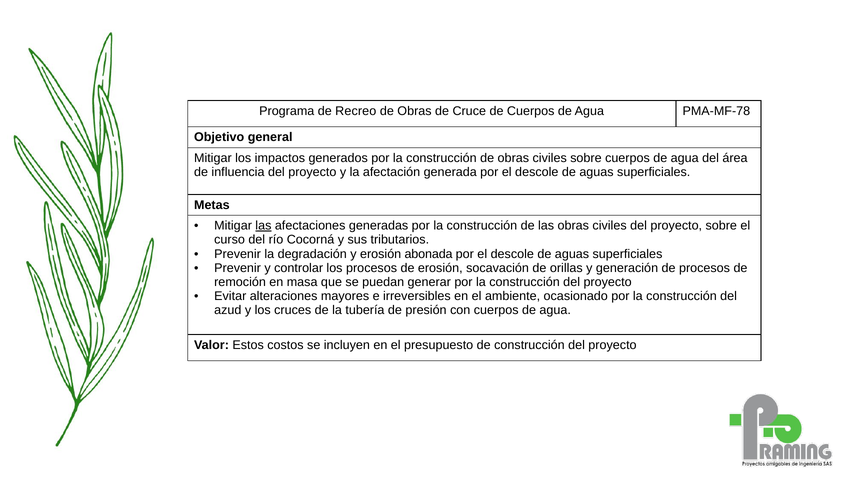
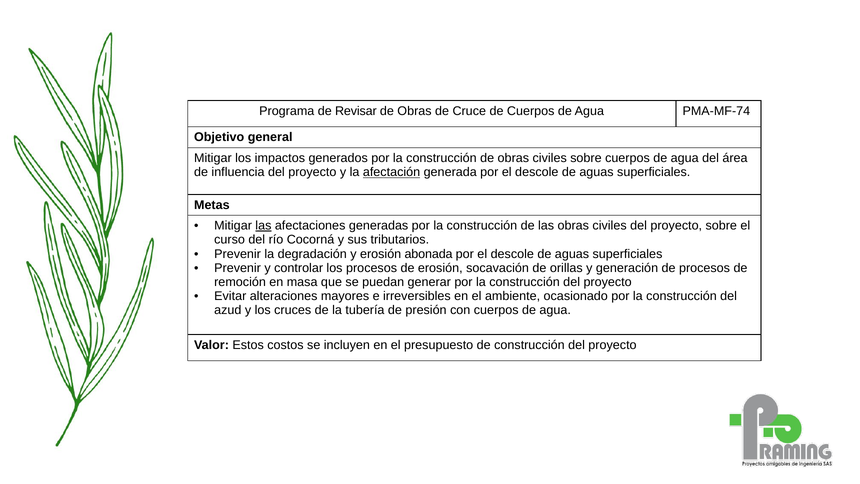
Recreo: Recreo -> Revisar
PMA-MF-78: PMA-MF-78 -> PMA-MF-74
afectación underline: none -> present
